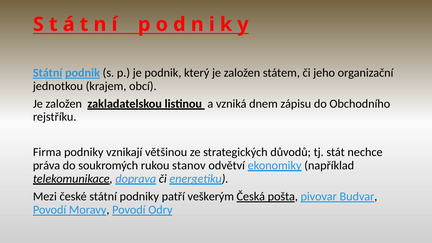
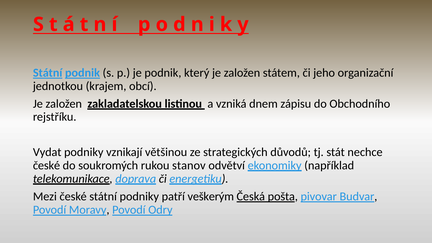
Firma: Firma -> Vydat
práva at (47, 165): práva -> české
